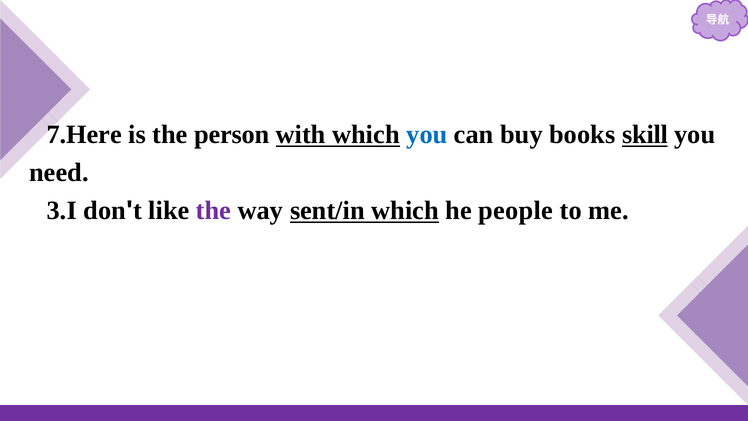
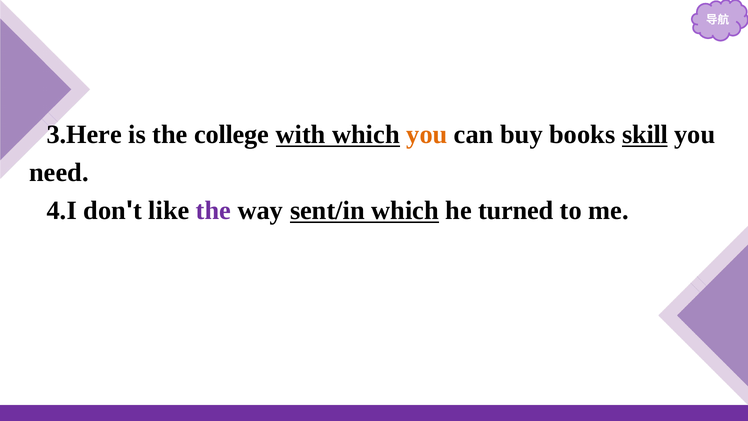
7.Here: 7.Here -> 3.Here
person: person -> college
you at (427, 134) colour: blue -> orange
3.I: 3.I -> 4.I
people: people -> turned
